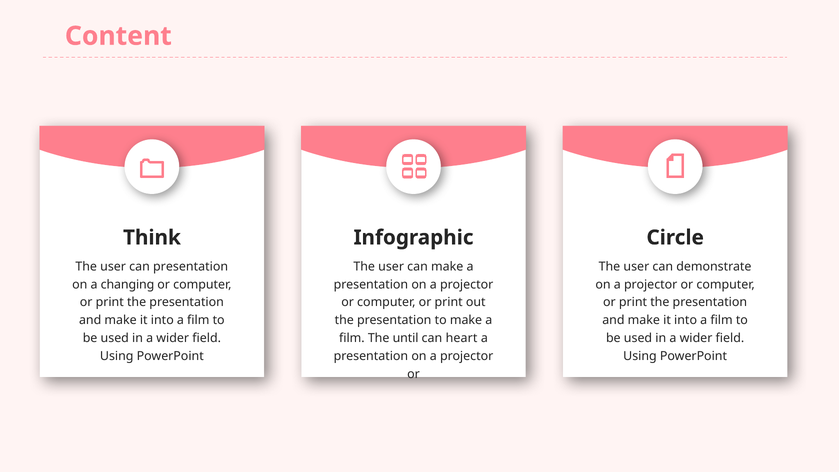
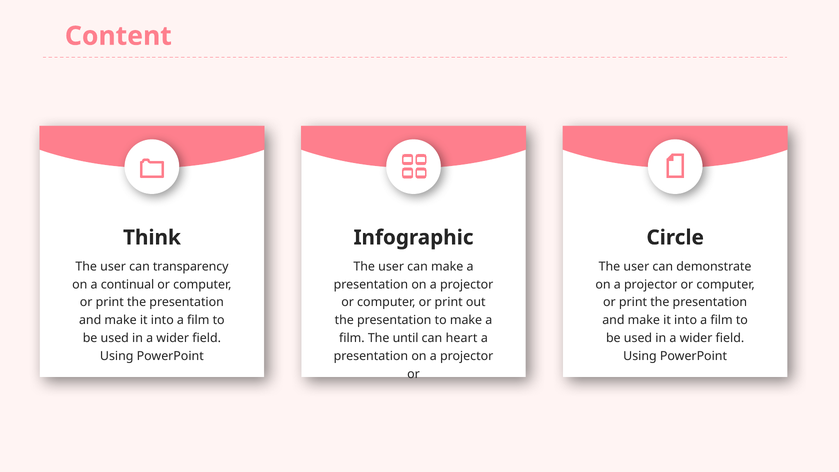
can presentation: presentation -> transparency
changing: changing -> continual
